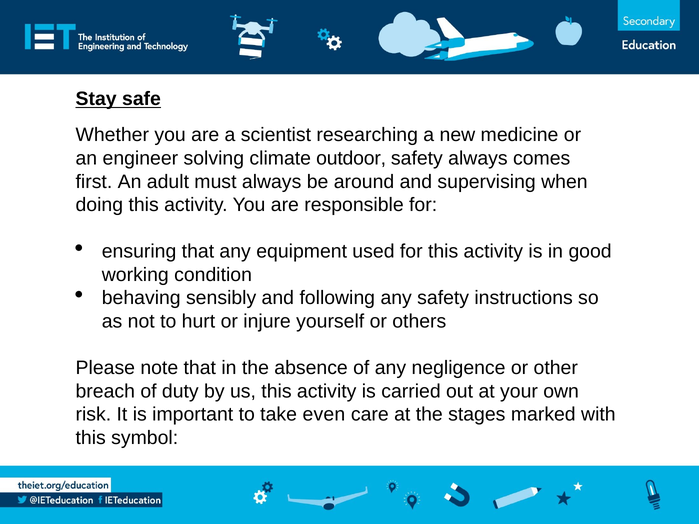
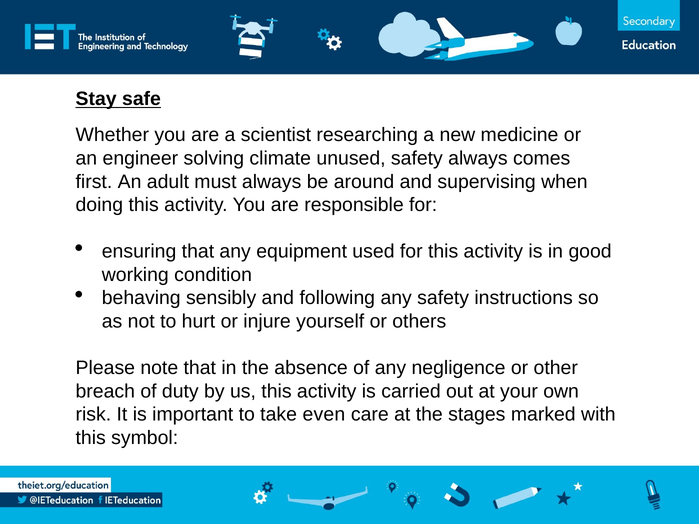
outdoor: outdoor -> unused
